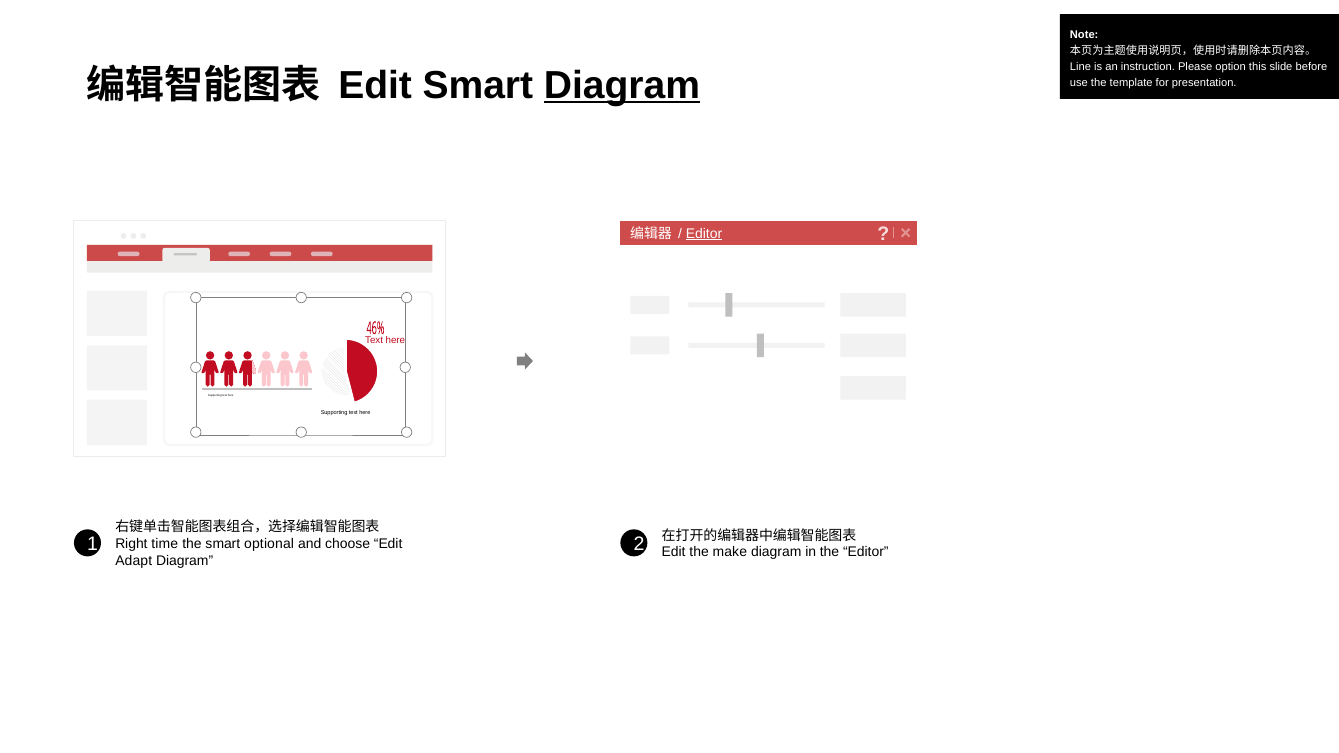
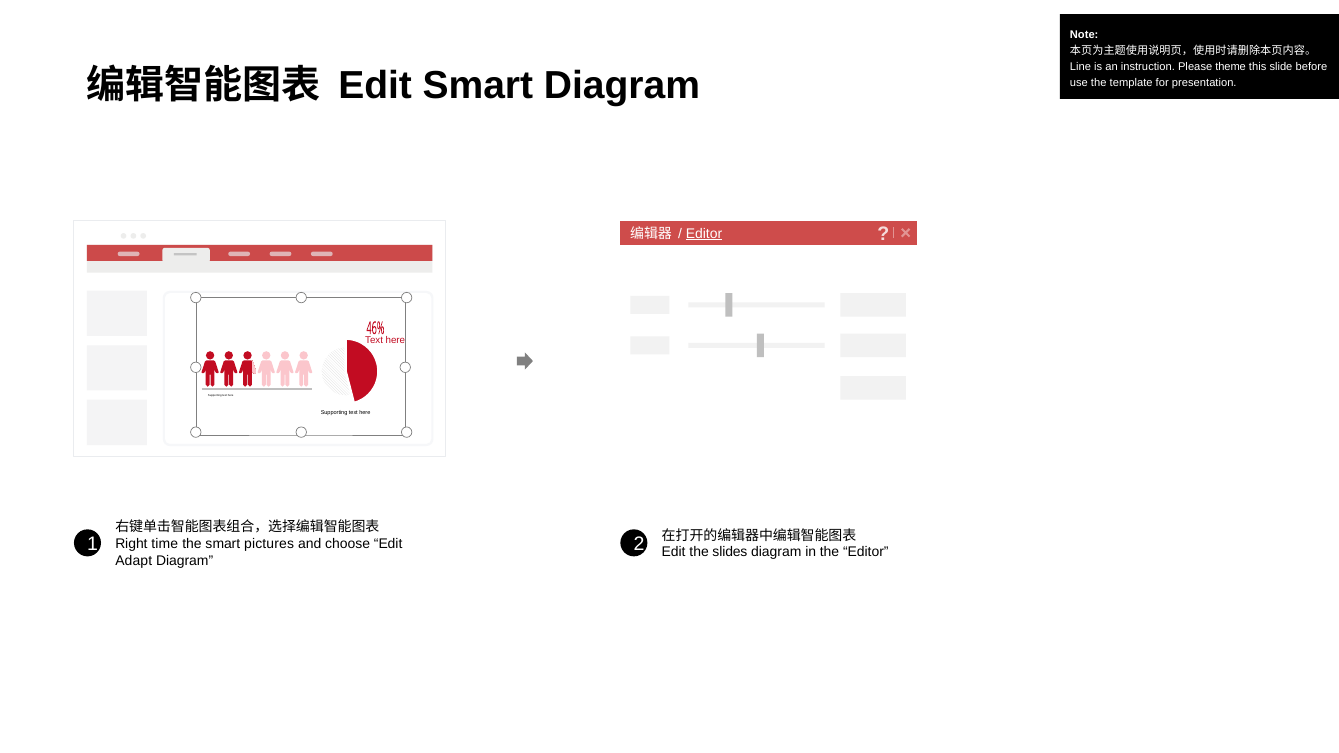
option: option -> theme
Diagram at (622, 85) underline: present -> none
optional: optional -> pictures
make: make -> slides
